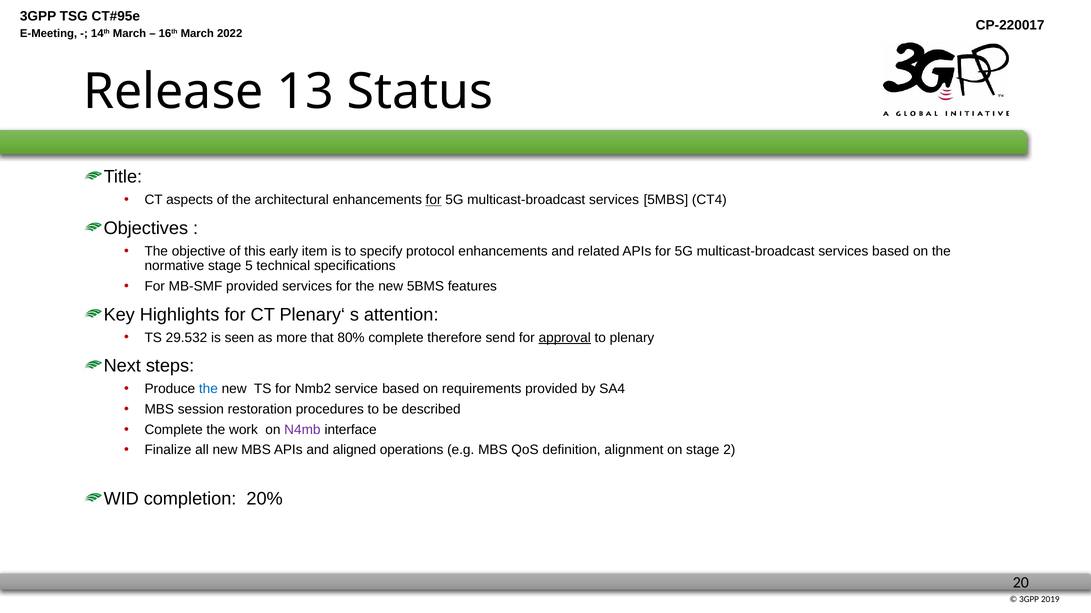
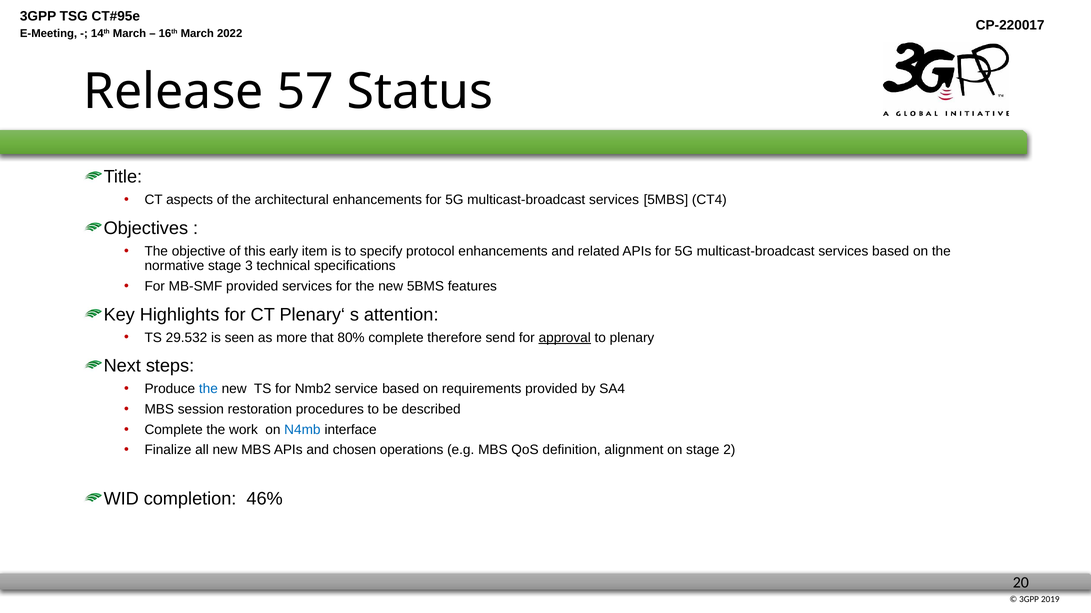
13: 13 -> 57
for at (434, 200) underline: present -> none
5: 5 -> 3
N4mb colour: purple -> blue
aligned: aligned -> chosen
20%: 20% -> 46%
